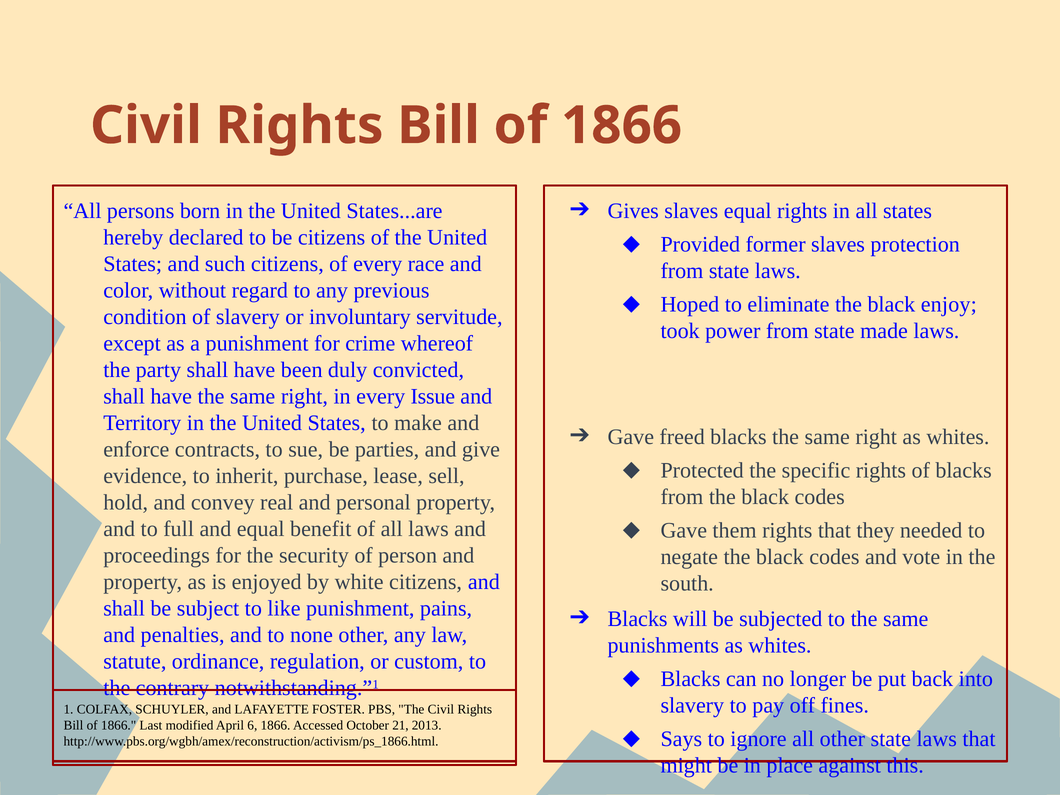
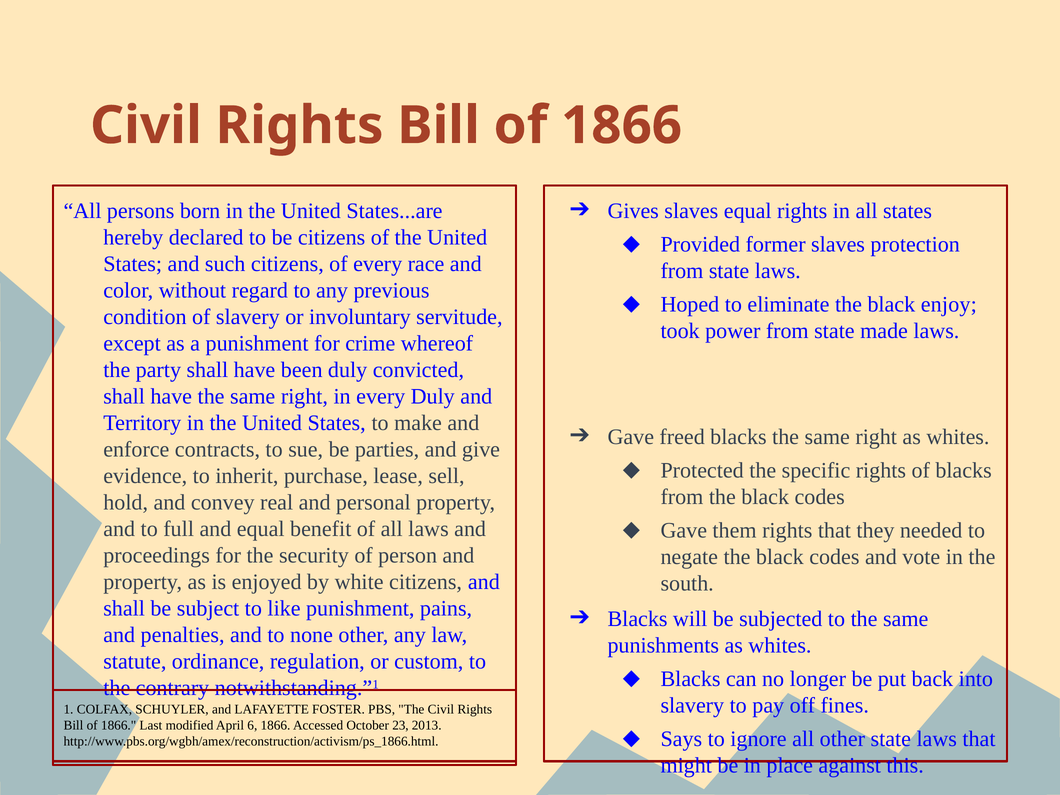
every Issue: Issue -> Duly
21: 21 -> 23
